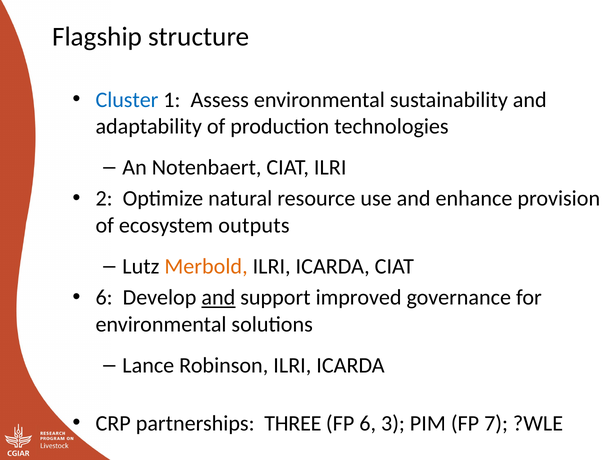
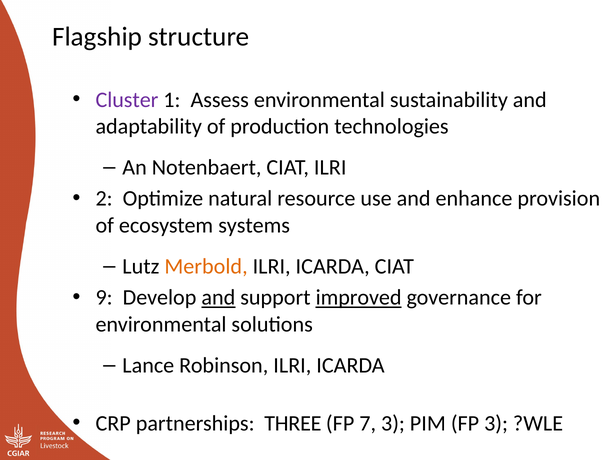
Cluster colour: blue -> purple
outputs: outputs -> systems
6 at (104, 297): 6 -> 9
improved underline: none -> present
FP 6: 6 -> 7
FP 7: 7 -> 3
